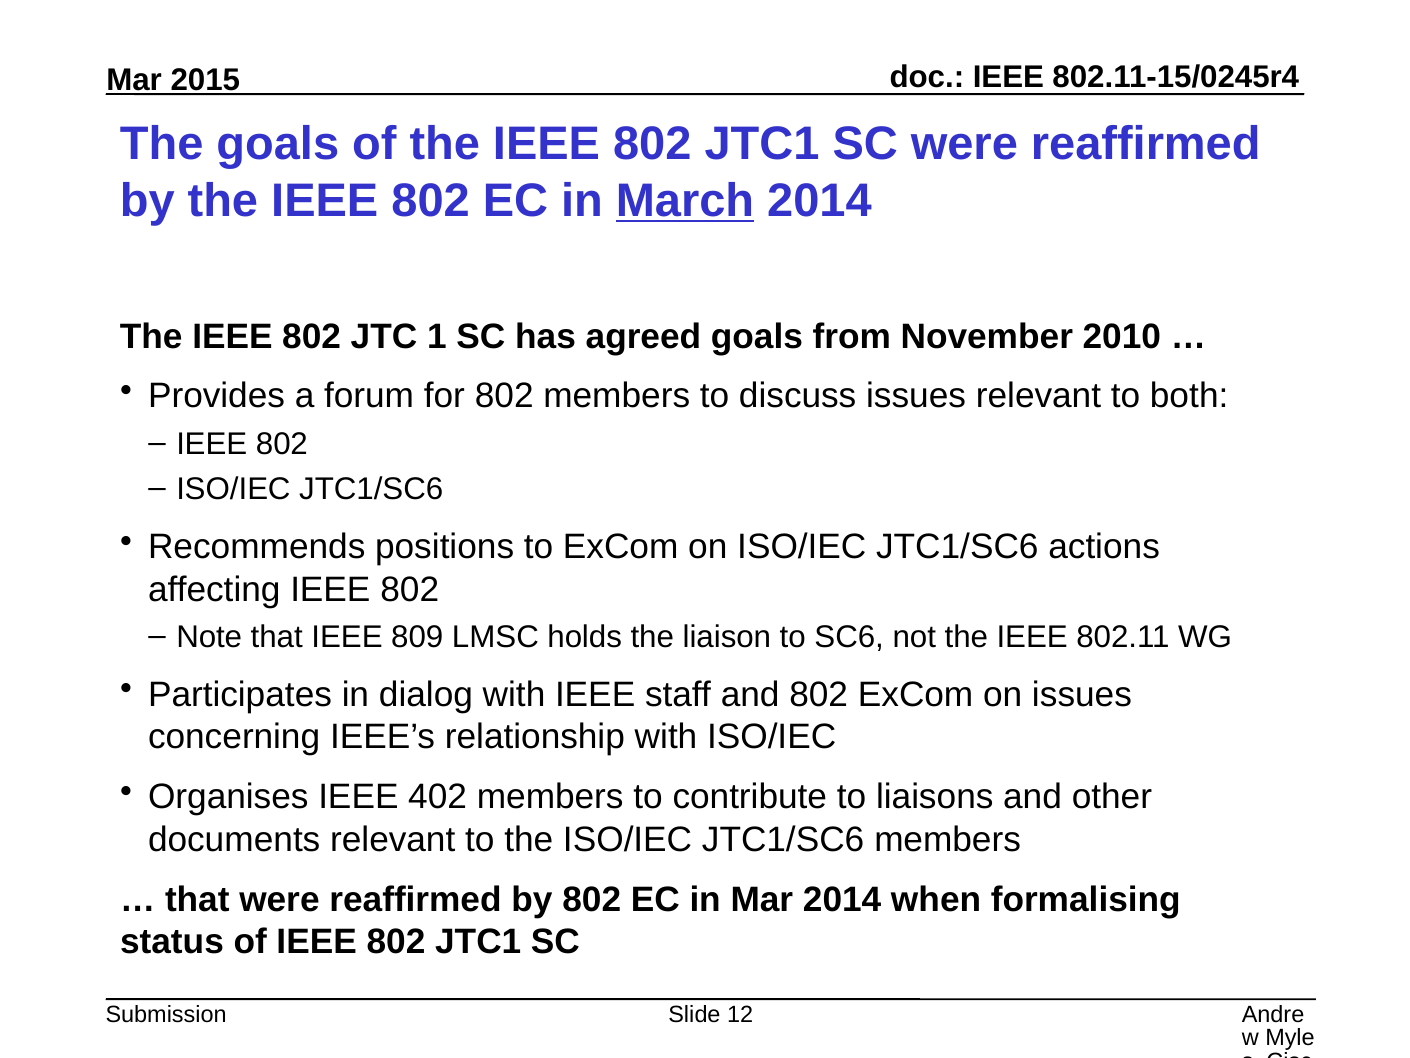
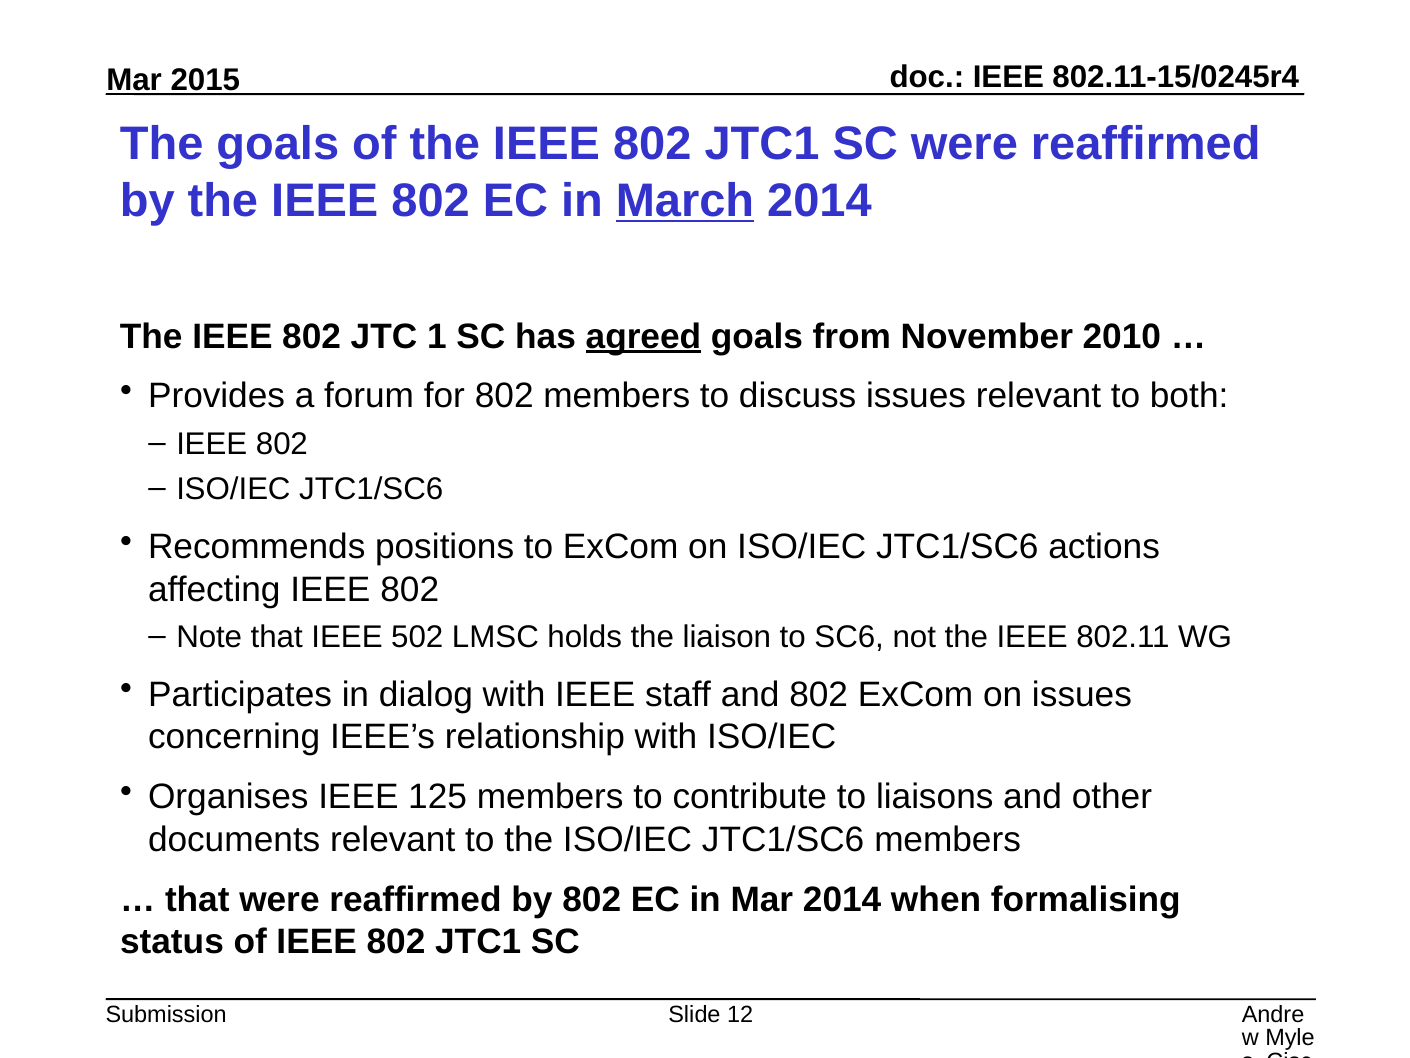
agreed underline: none -> present
809: 809 -> 502
402: 402 -> 125
